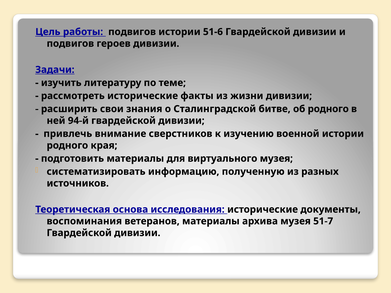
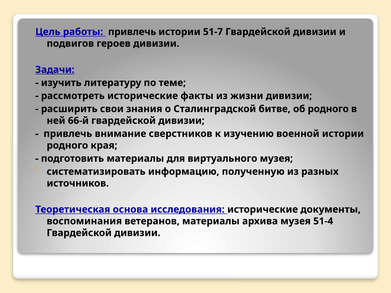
работы подвигов: подвигов -> привлечь
51-6: 51-6 -> 51-7
94-й: 94-й -> 66-й
51-7: 51-7 -> 51-4
